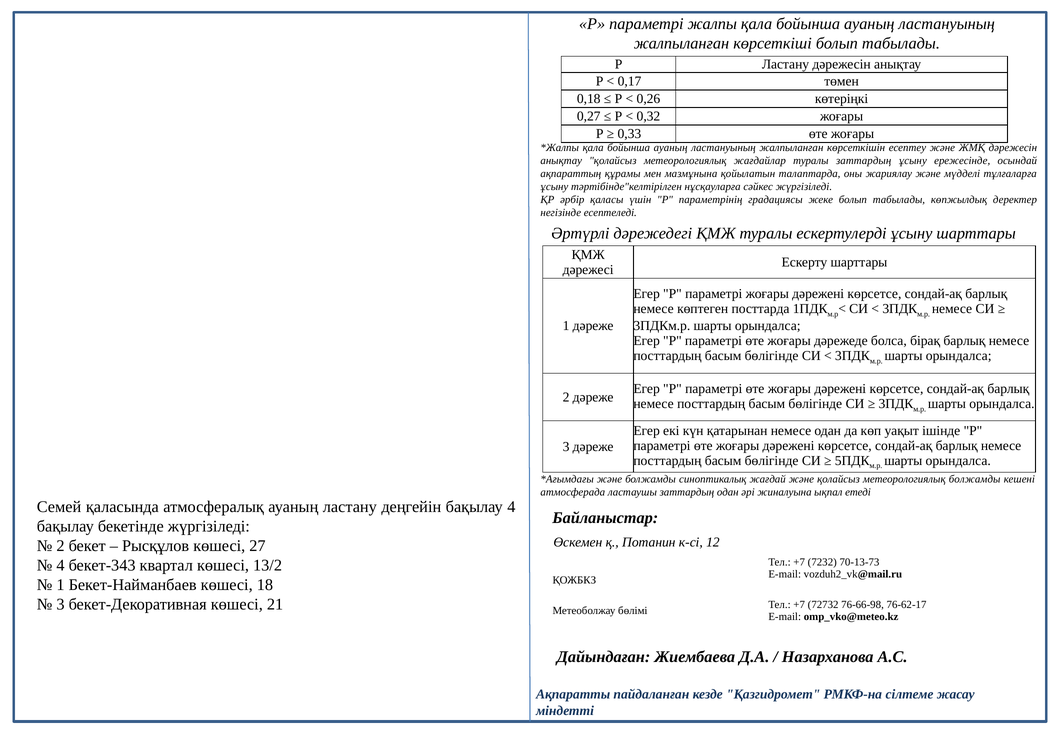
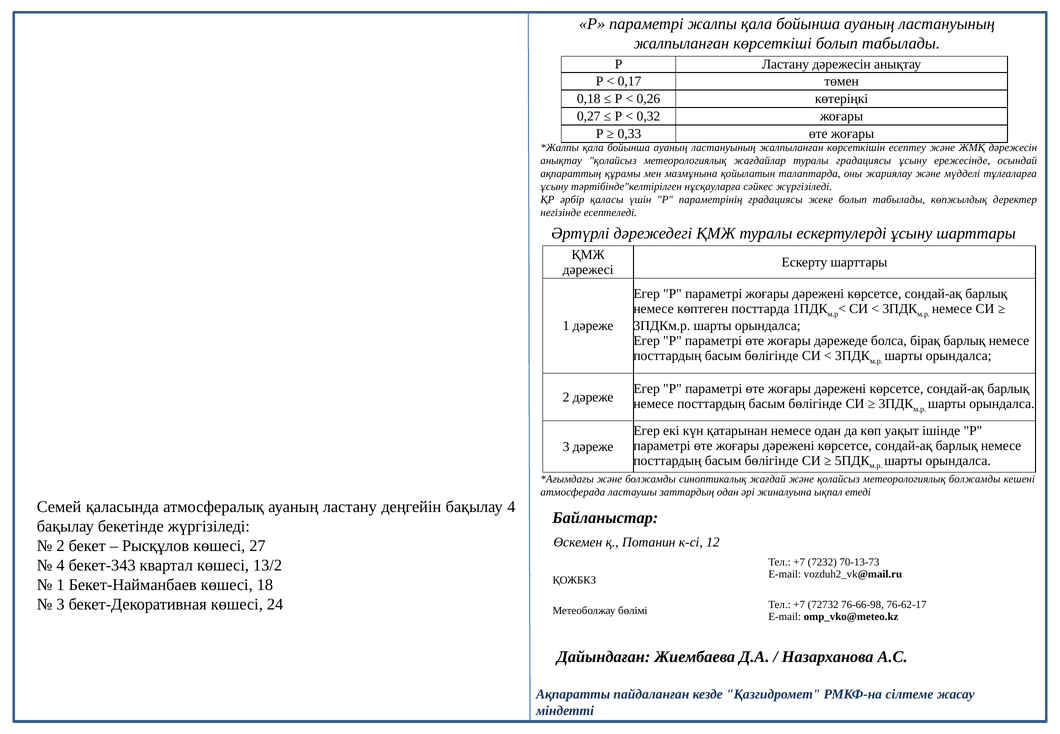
туралы заттардың: заттардың -> градациясы
21: 21 -> 24
